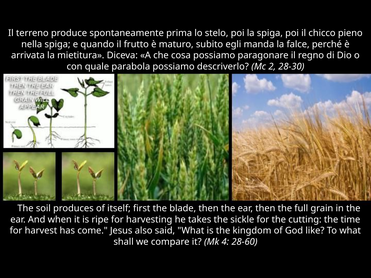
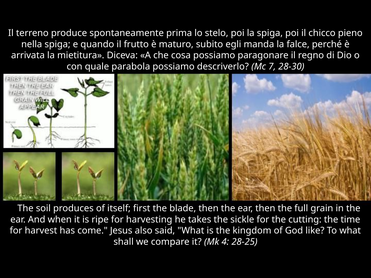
2: 2 -> 7
28-60: 28-60 -> 28-25
